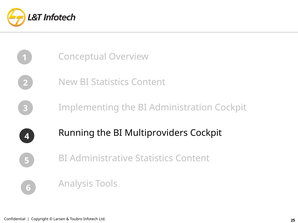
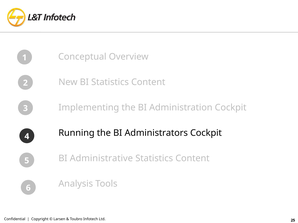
Multiproviders: Multiproviders -> Administrators
